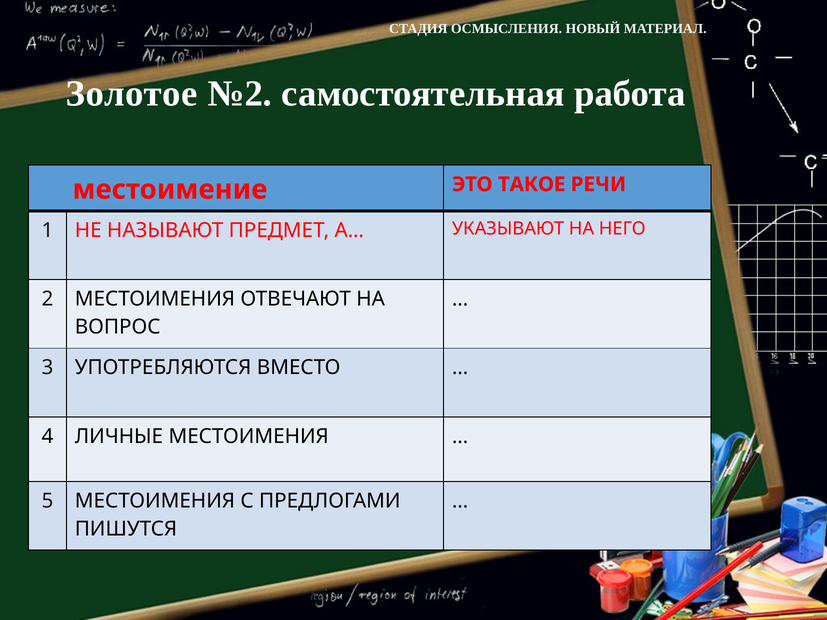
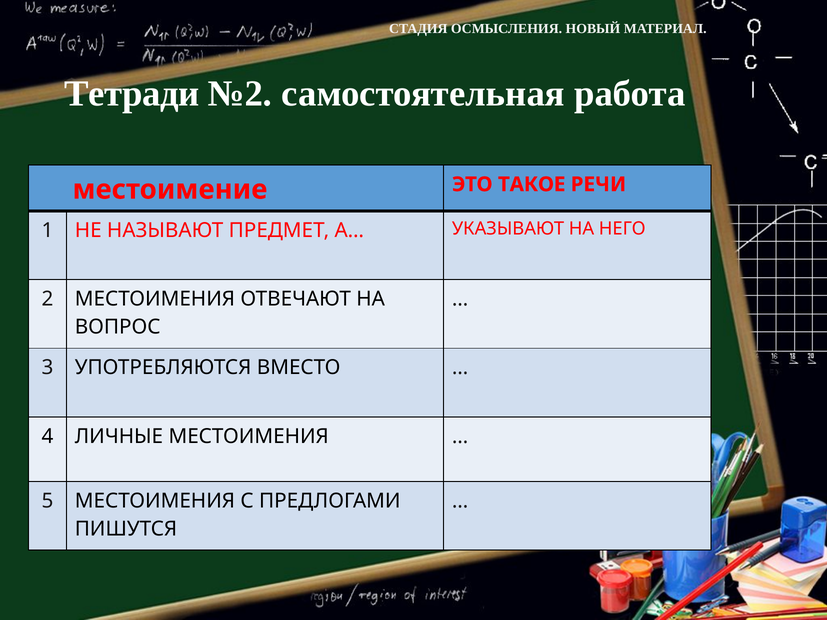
Золотое: Золотое -> Тетради
